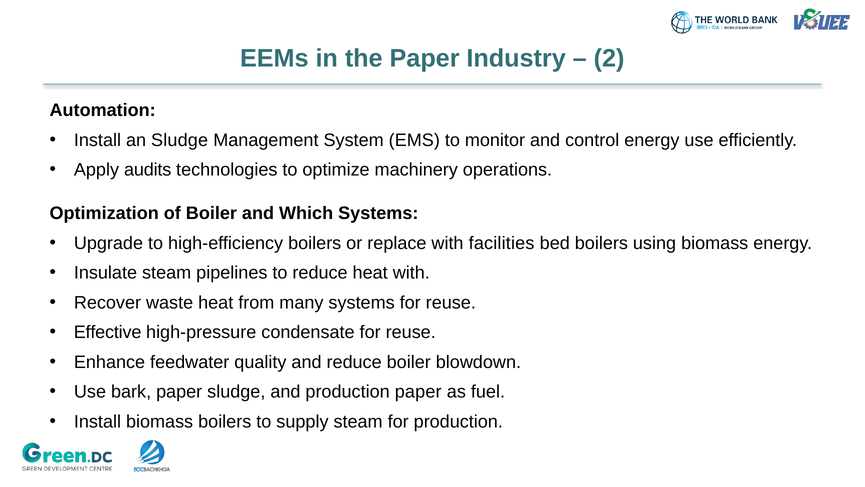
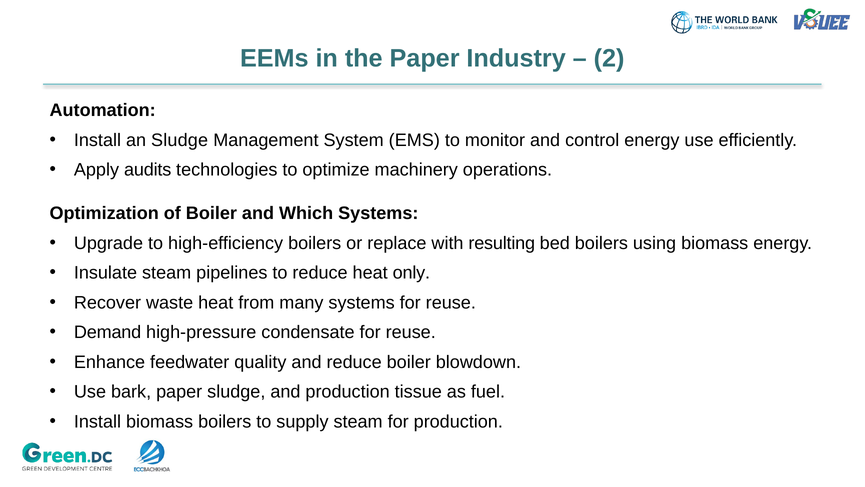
facilities: facilities -> resulting
heat with: with -> only
Effective: Effective -> Demand
production paper: paper -> tissue
